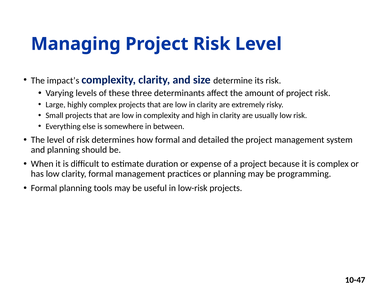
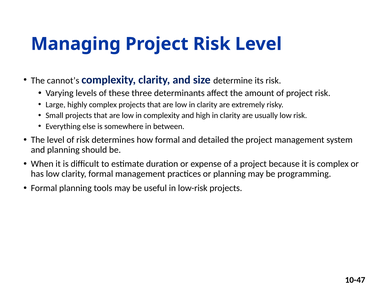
impact’s: impact’s -> cannot’s
